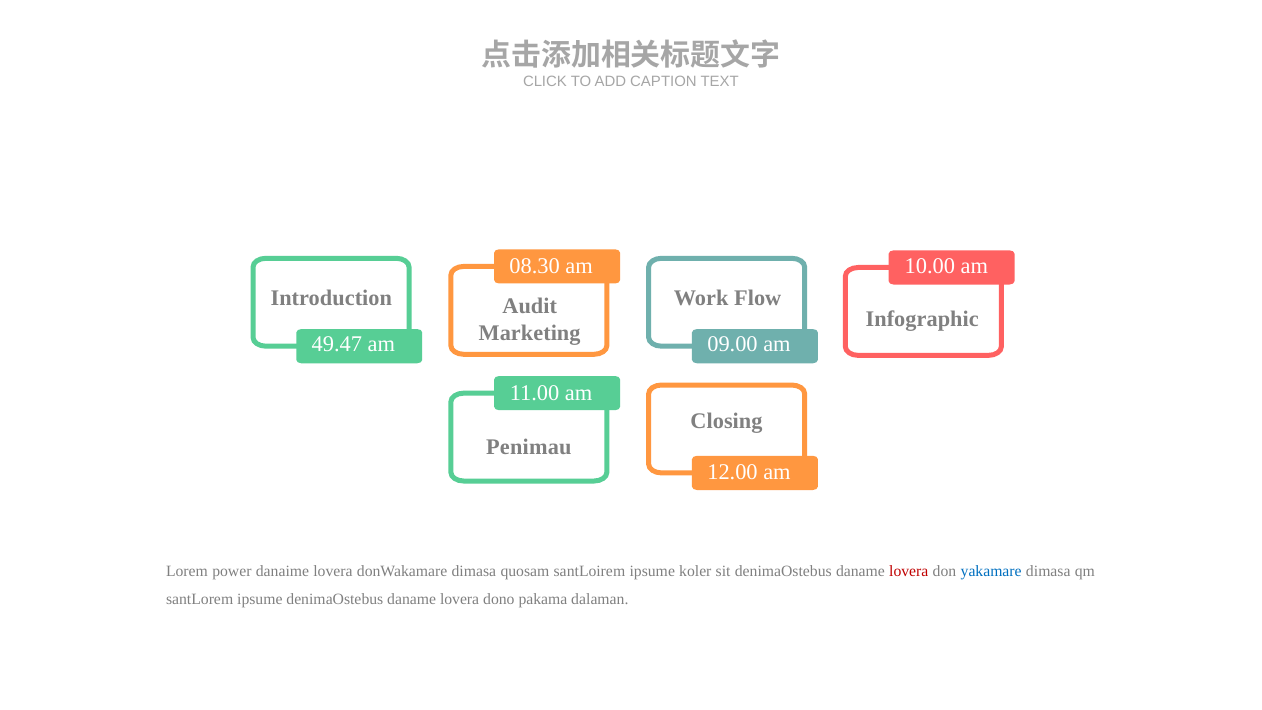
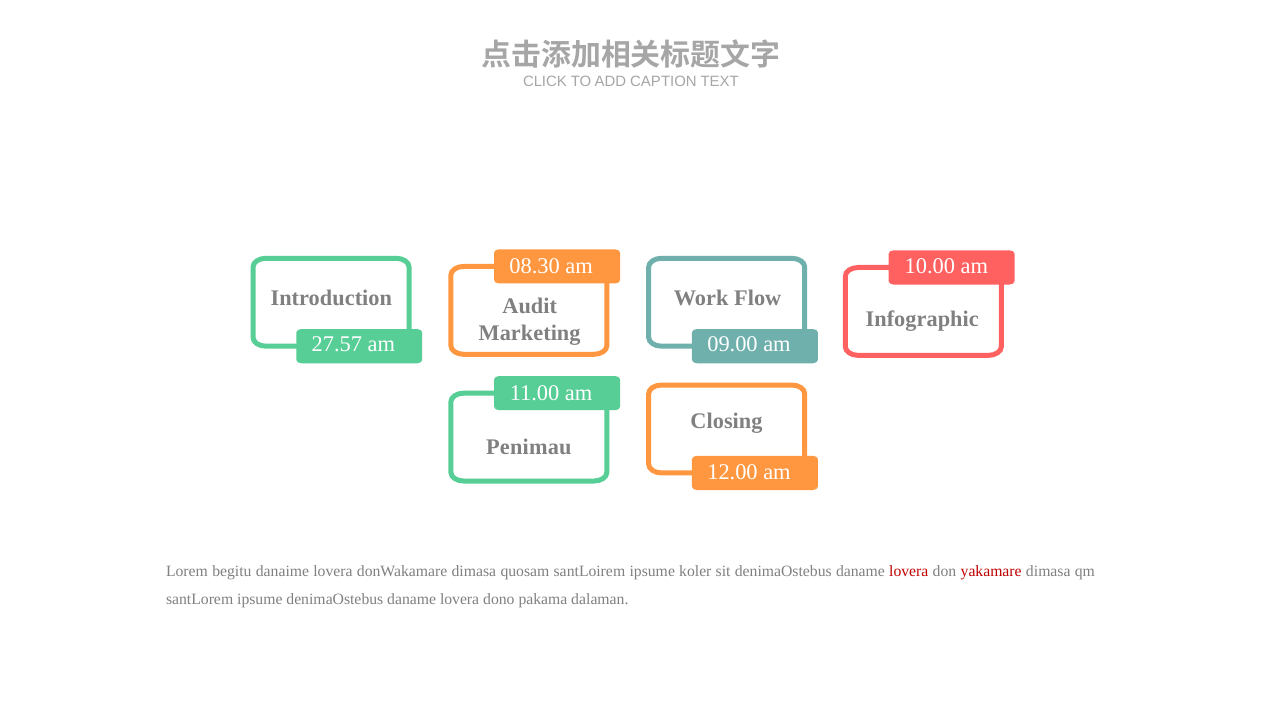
49.47: 49.47 -> 27.57
power: power -> begitu
yakamare colour: blue -> red
